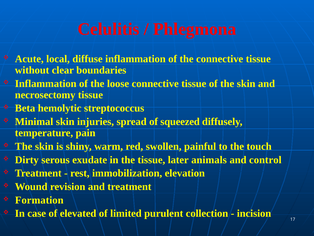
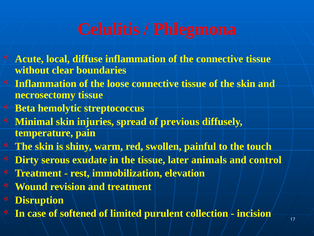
squeezed: squeezed -> previous
Formation: Formation -> Disruption
elevated: elevated -> softened
